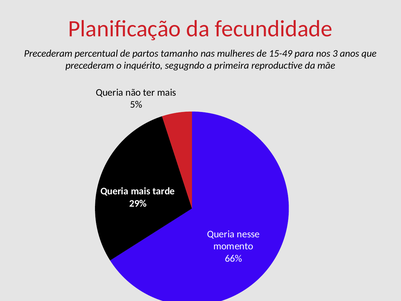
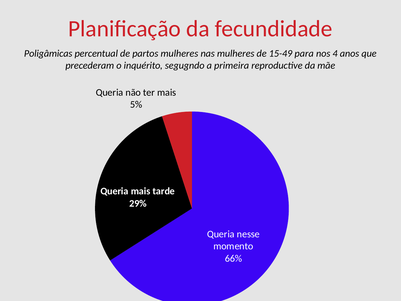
Precederam at (48, 54): Precederam -> Poligâmicas
partos tamanho: tamanho -> mulheres
3: 3 -> 4
